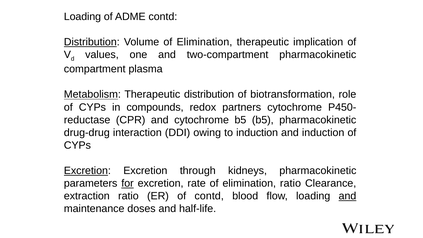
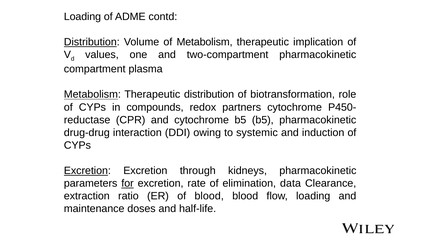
Volume of Elimination: Elimination -> Metabolism
to induction: induction -> systemic
elimination ratio: ratio -> data
of contd: contd -> blood
and at (347, 196) underline: present -> none
